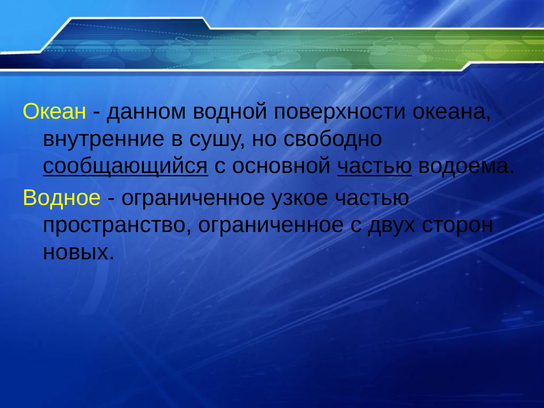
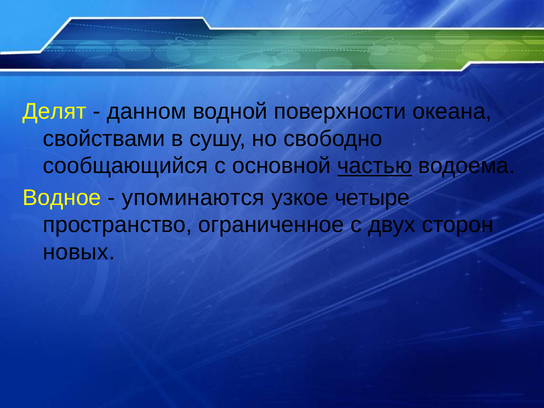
Океан: Океан -> Делят
внутренние: внутренние -> свойствами
сообщающийся underline: present -> none
ограниченное at (193, 198): ограниченное -> упоминаются
узкое частью: частью -> четыре
